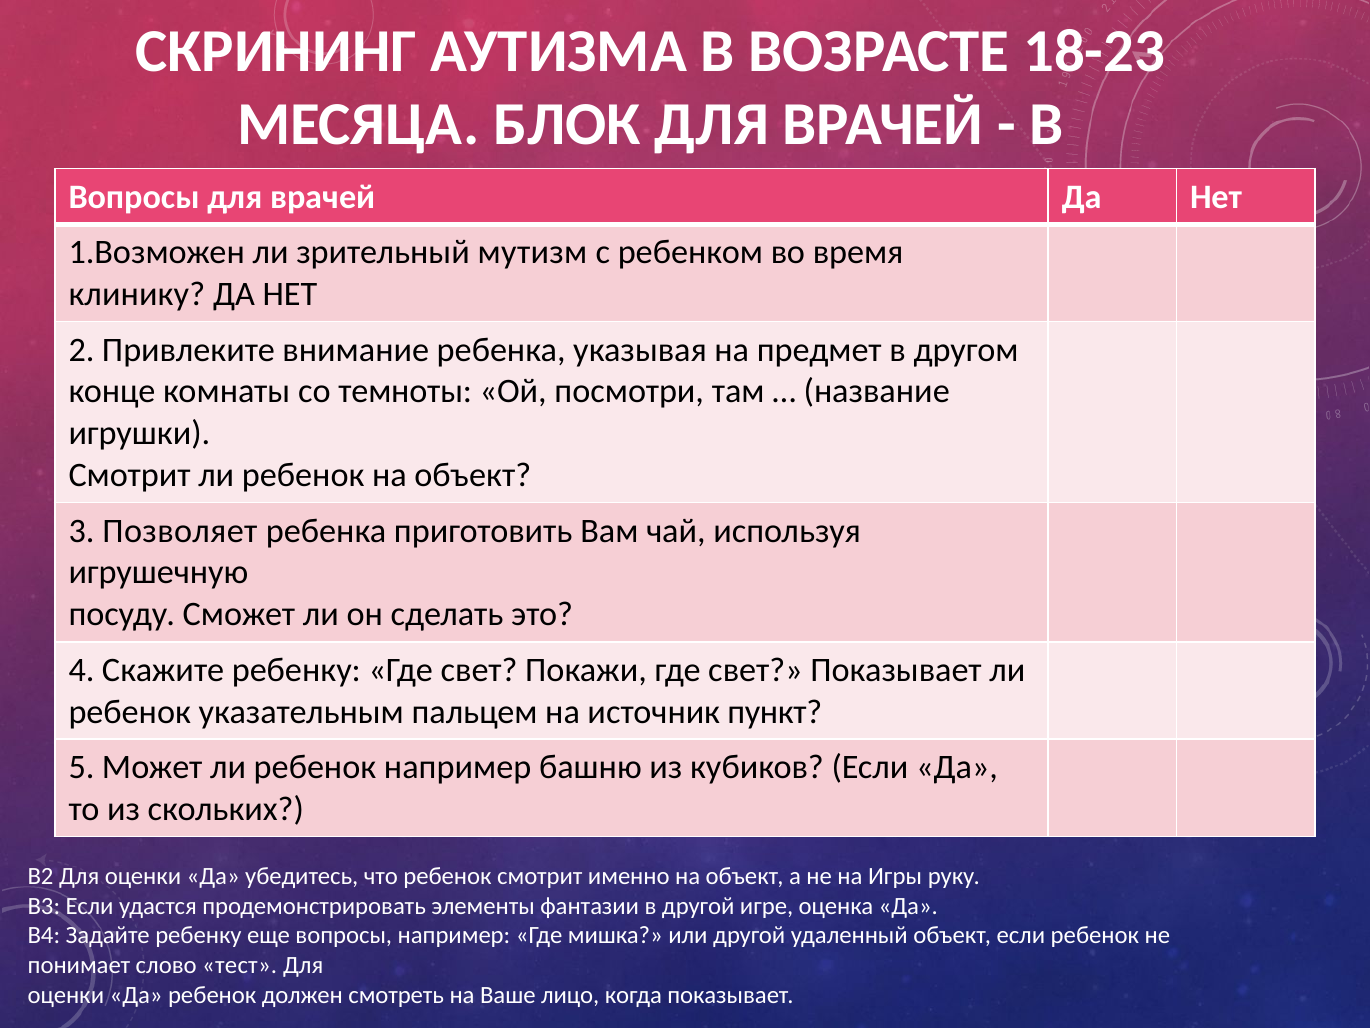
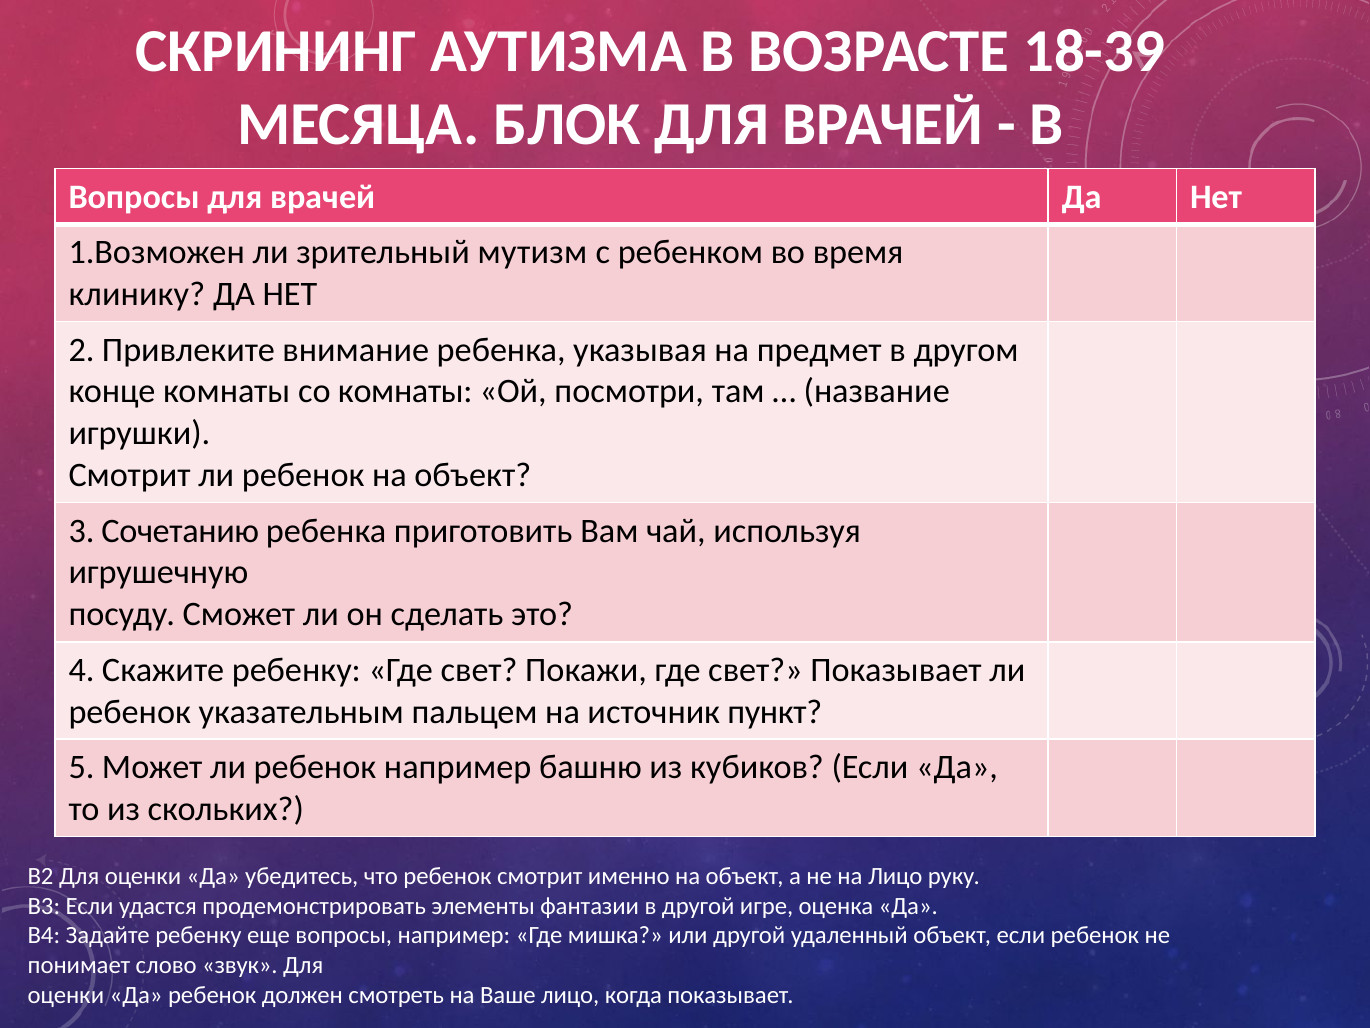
18-23: 18-23 -> 18-39
со темноты: темноты -> комнаты
Позволяет: Позволяет -> Сочетанию
на Игры: Игры -> Лицо
тест: тест -> звук
